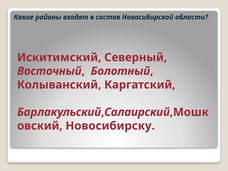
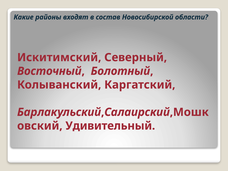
Новосибирску: Новосибирску -> Удивительный
